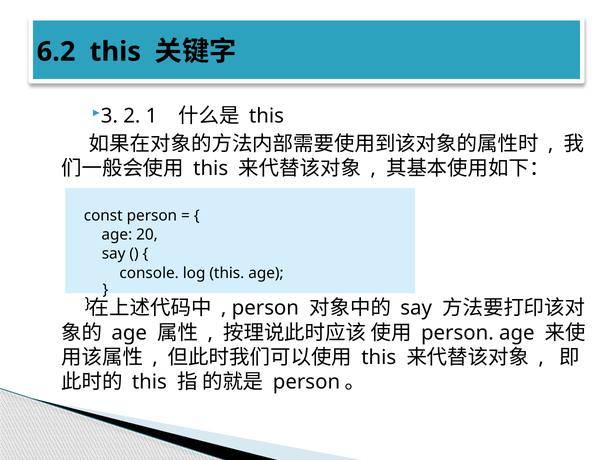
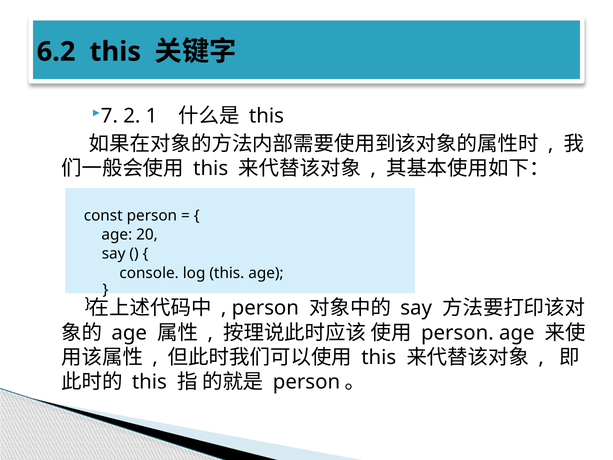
3: 3 -> 7
